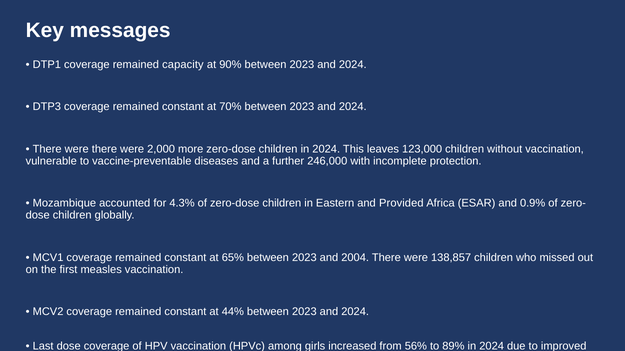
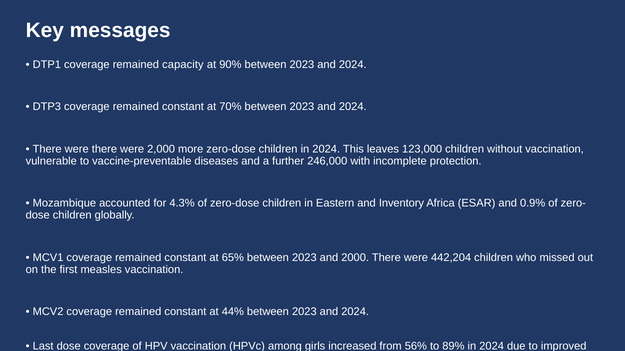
Provided: Provided -> Inventory
2004: 2004 -> 2000
138,857: 138,857 -> 442,204
